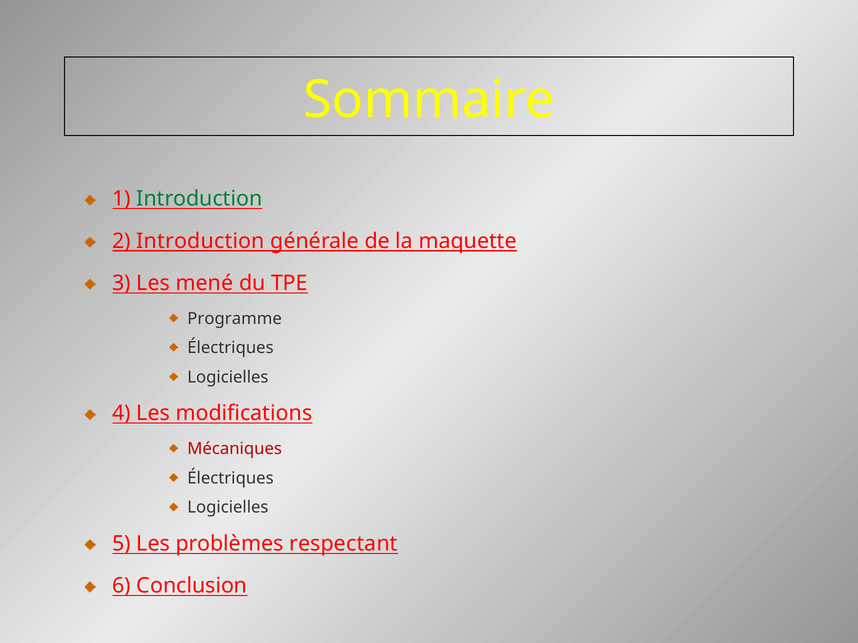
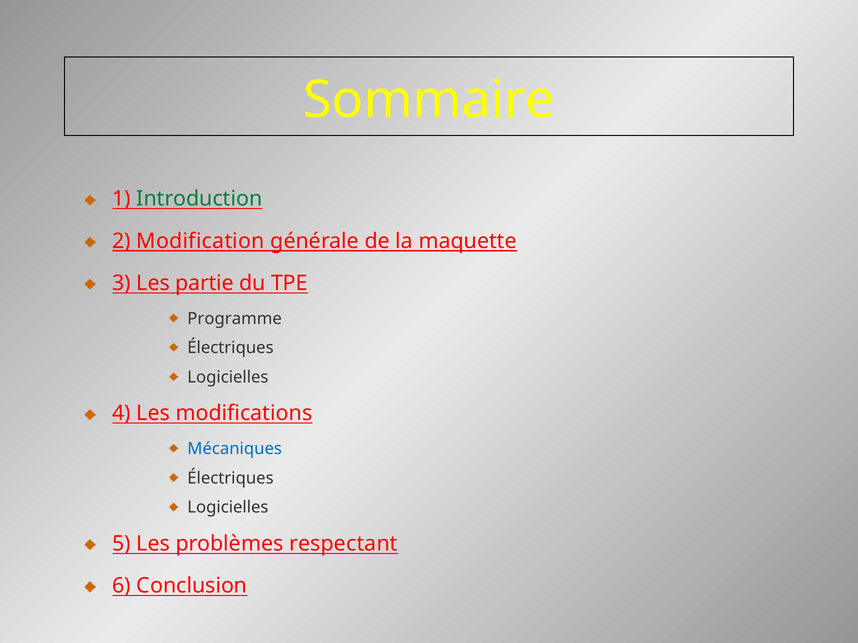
2 Introduction: Introduction -> Modification
mené: mené -> partie
Mécaniques colour: red -> blue
